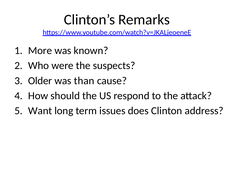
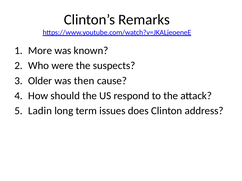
than: than -> then
Want: Want -> Ladin
